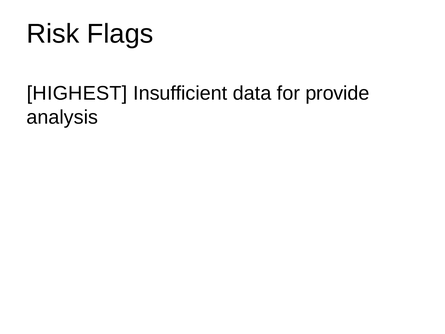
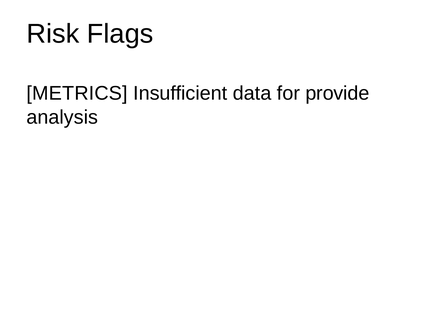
HIGHEST: HIGHEST -> METRICS
